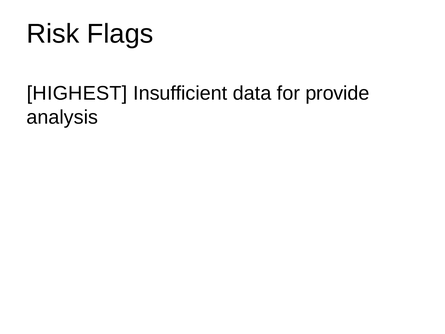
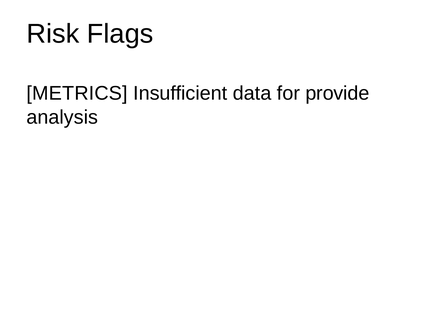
HIGHEST: HIGHEST -> METRICS
